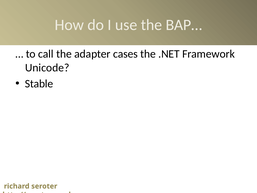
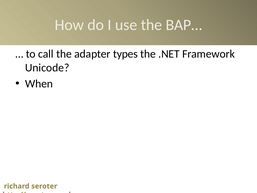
cases: cases -> types
Stable: Stable -> When
